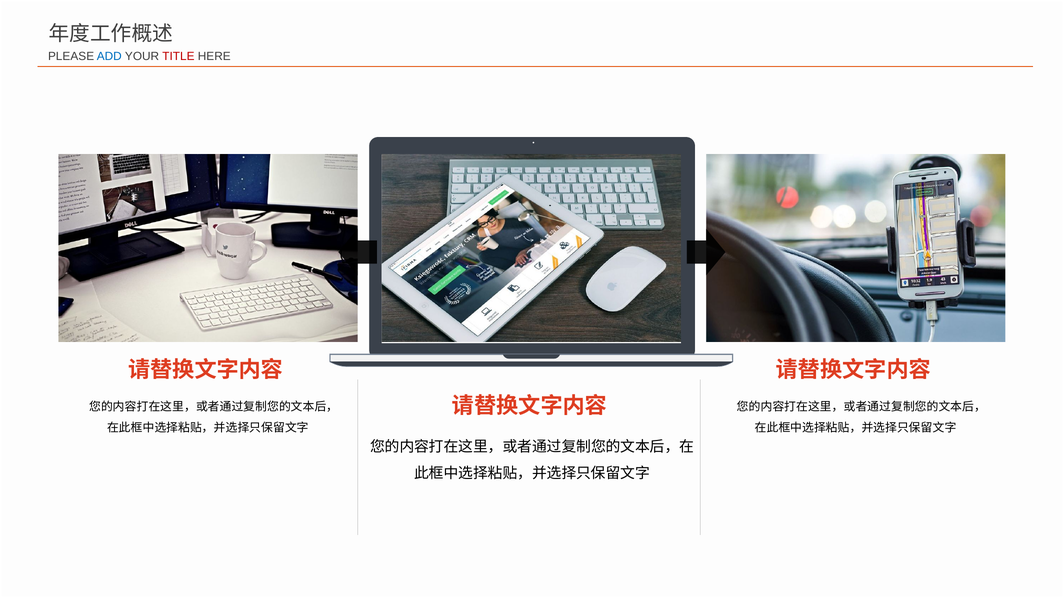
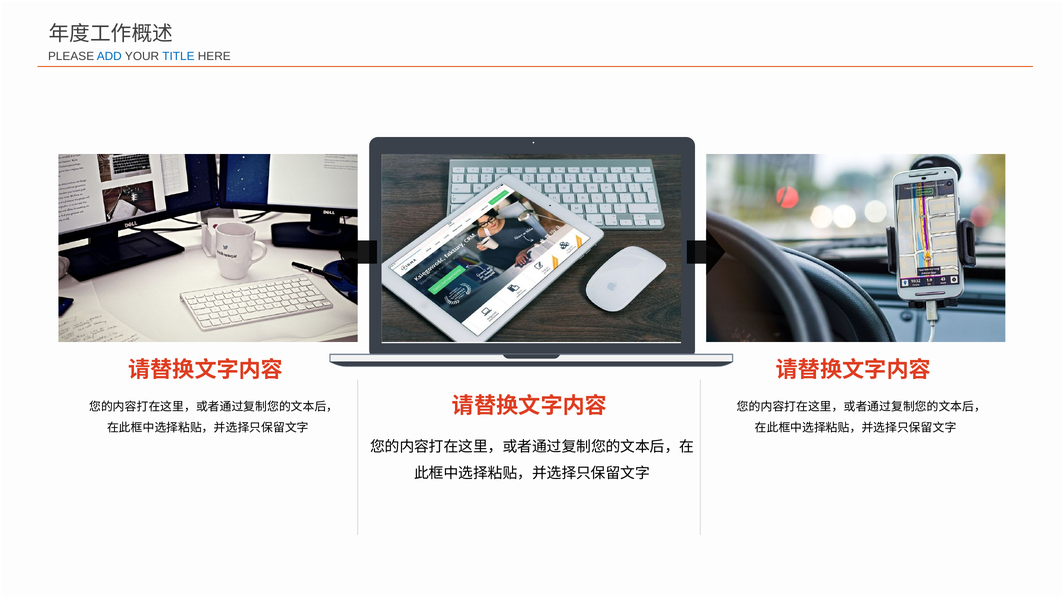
TITLE colour: red -> blue
